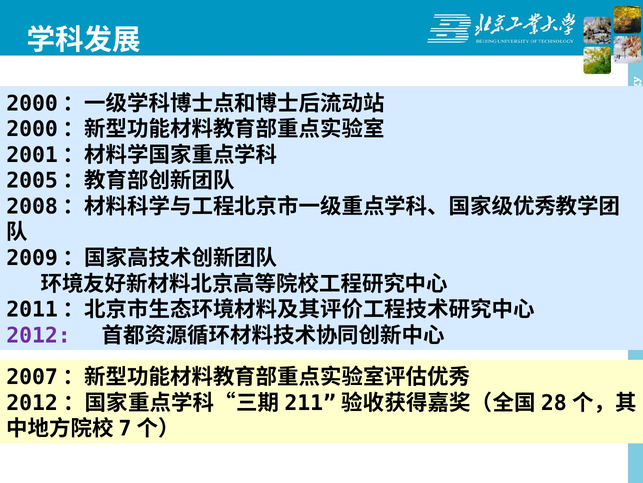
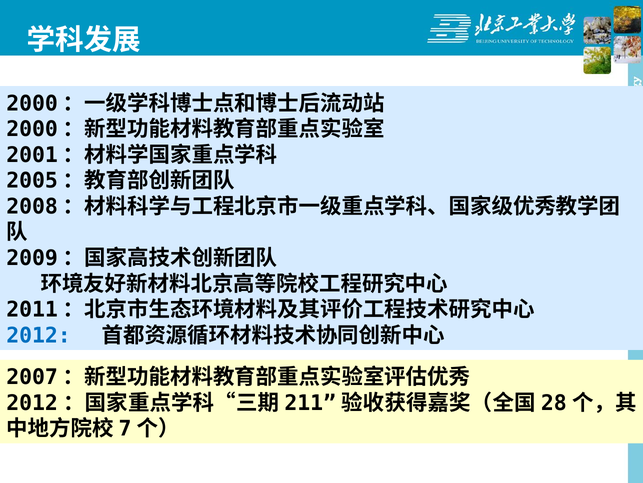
2012 colour: purple -> blue
